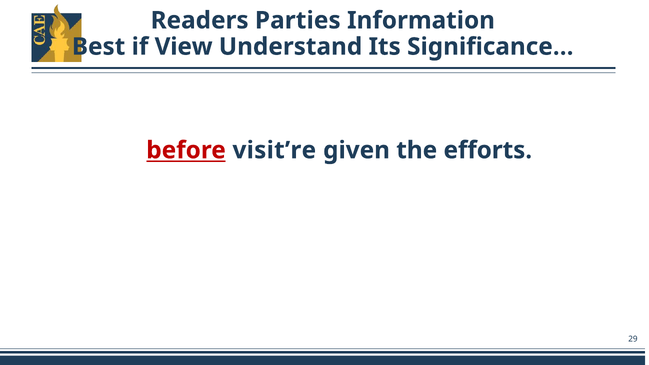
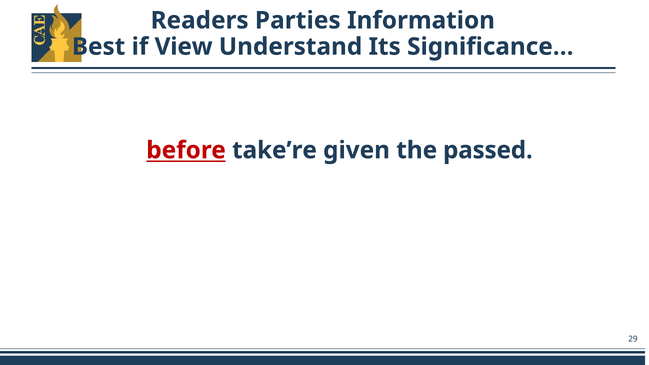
visit’re: visit’re -> take’re
efforts: efforts -> passed
